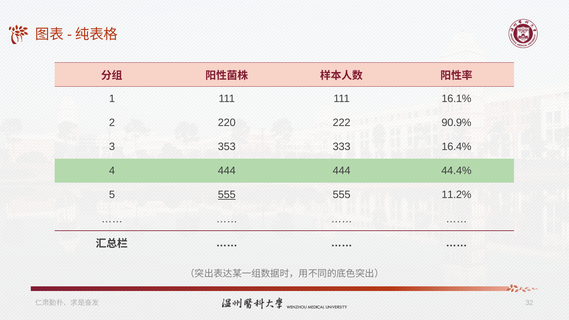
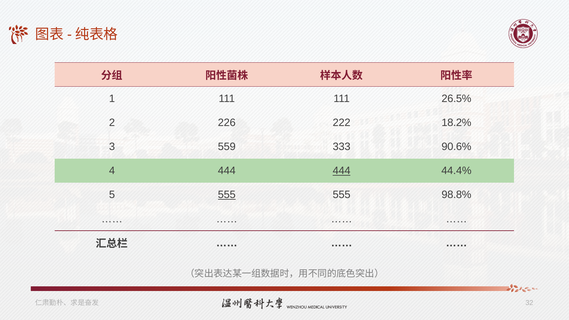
16.1%: 16.1% -> 26.5%
220: 220 -> 226
90.9%: 90.9% -> 18.2%
353: 353 -> 559
16.4%: 16.4% -> 90.6%
444 at (342, 171) underline: none -> present
11.2%: 11.2% -> 98.8%
